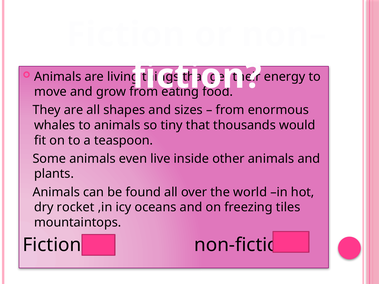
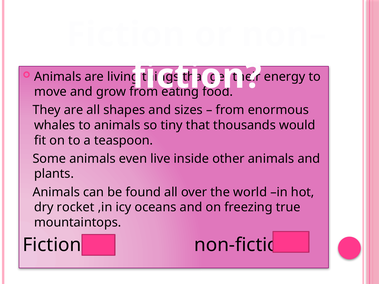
tiles: tiles -> true
